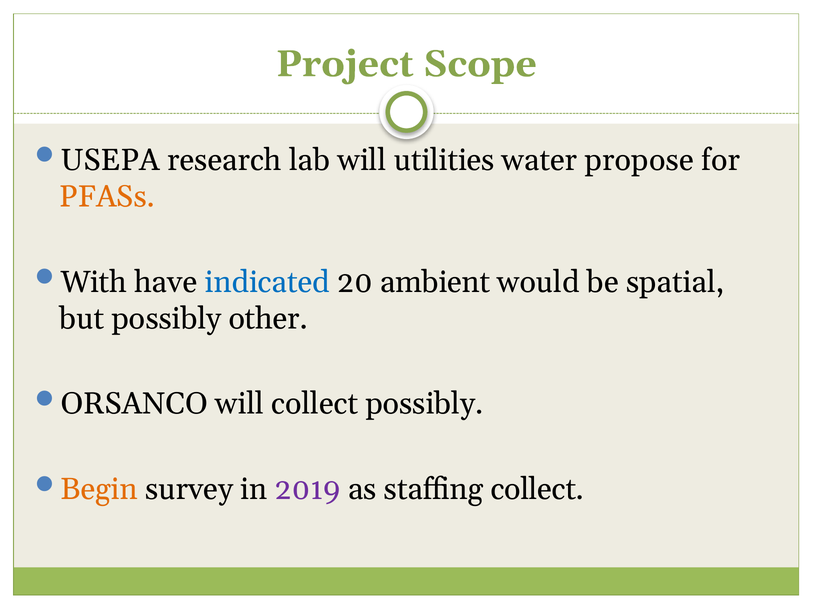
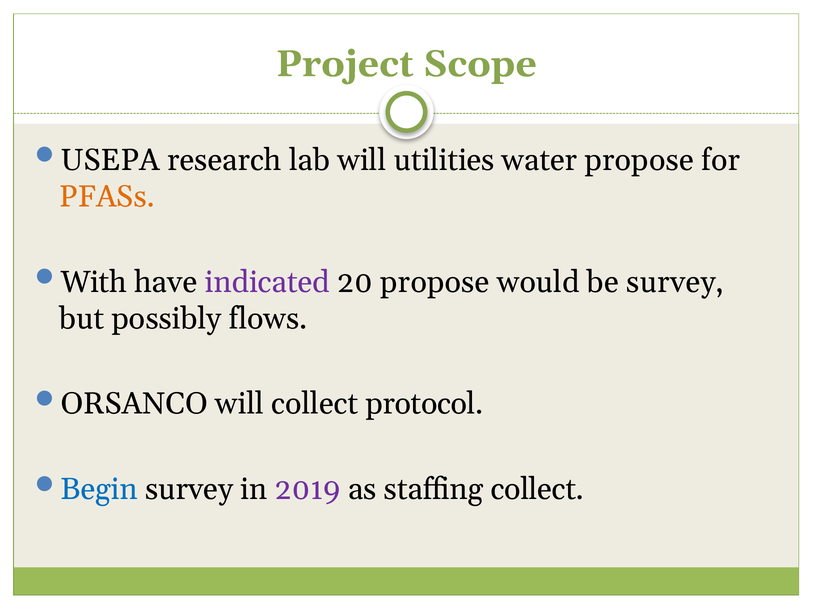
indicated colour: blue -> purple
20 ambient: ambient -> propose
be spatial: spatial -> survey
other: other -> flows
collect possibly: possibly -> protocol
Begin colour: orange -> blue
